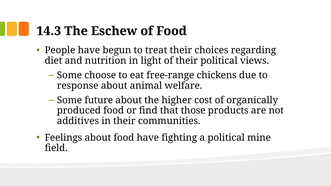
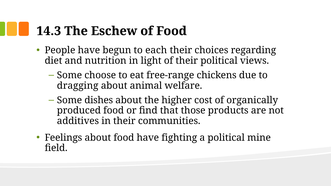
treat: treat -> each
response: response -> dragging
future: future -> dishes
